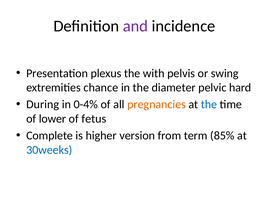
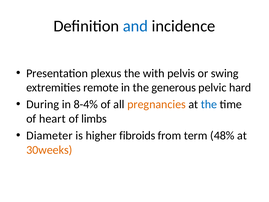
and colour: purple -> blue
chance: chance -> remote
diameter: diameter -> generous
0-4%: 0-4% -> 8-4%
lower: lower -> heart
fetus: fetus -> limbs
Complete: Complete -> Diameter
version: version -> fibroids
85%: 85% -> 48%
30weeks colour: blue -> orange
